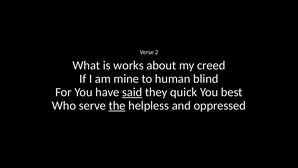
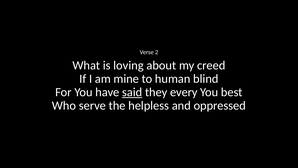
works: works -> loving
quick: quick -> every
the underline: present -> none
